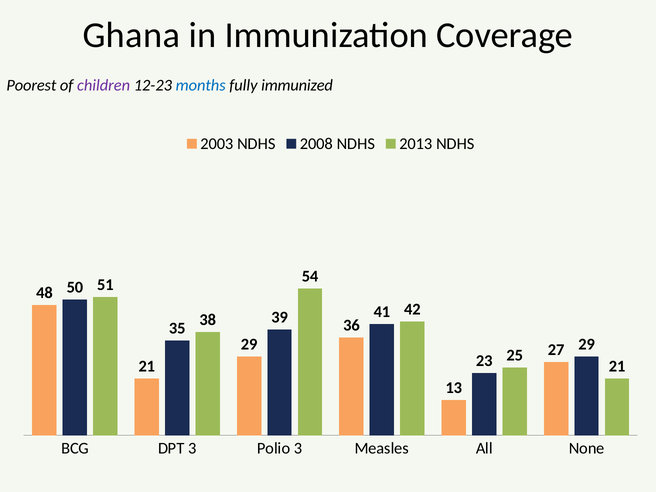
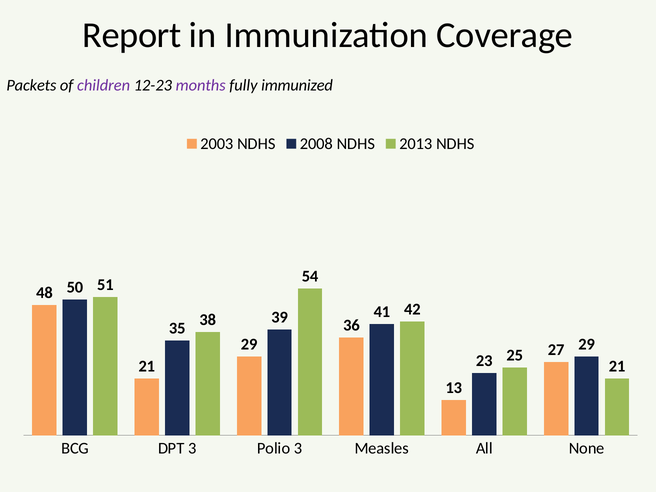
Ghana: Ghana -> Report
Poorest: Poorest -> Packets
months colour: blue -> purple
